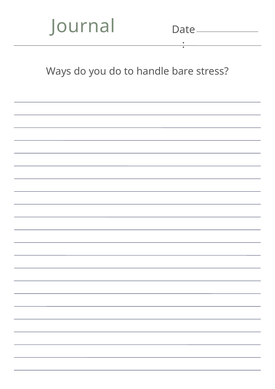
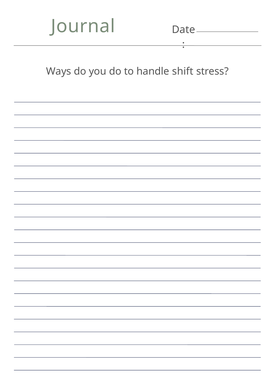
bare: bare -> shift
